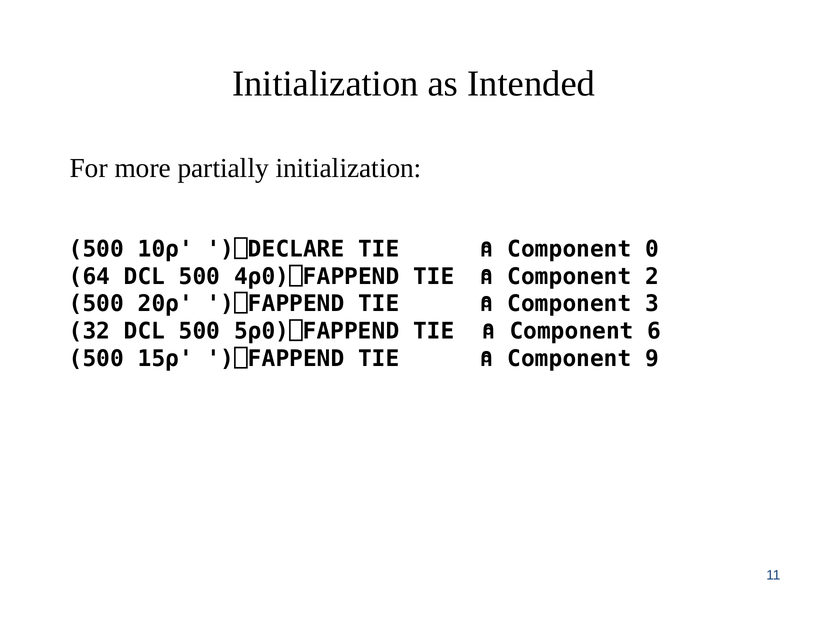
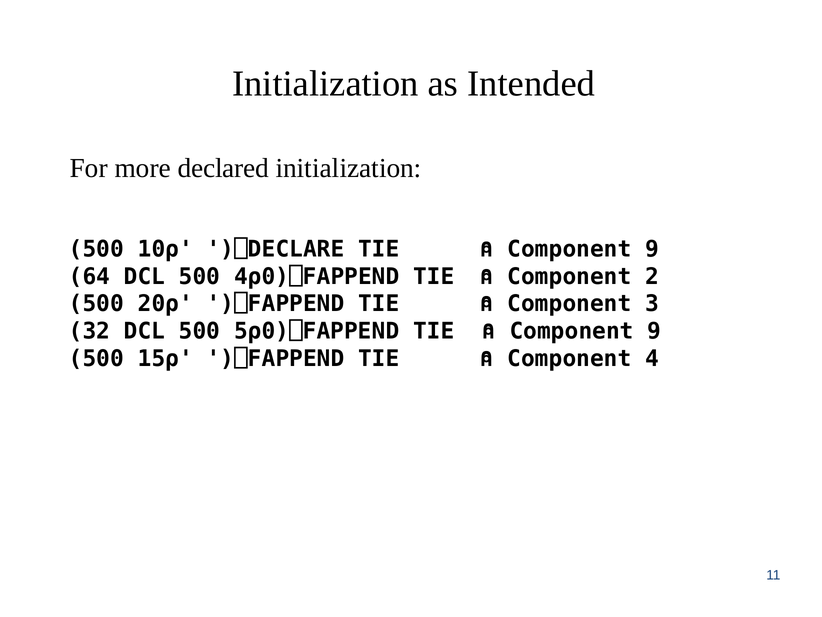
partially: partially -> declared
0 at (652, 249): 0 -> 9
6 at (654, 331): 6 -> 9
9: 9 -> 4
